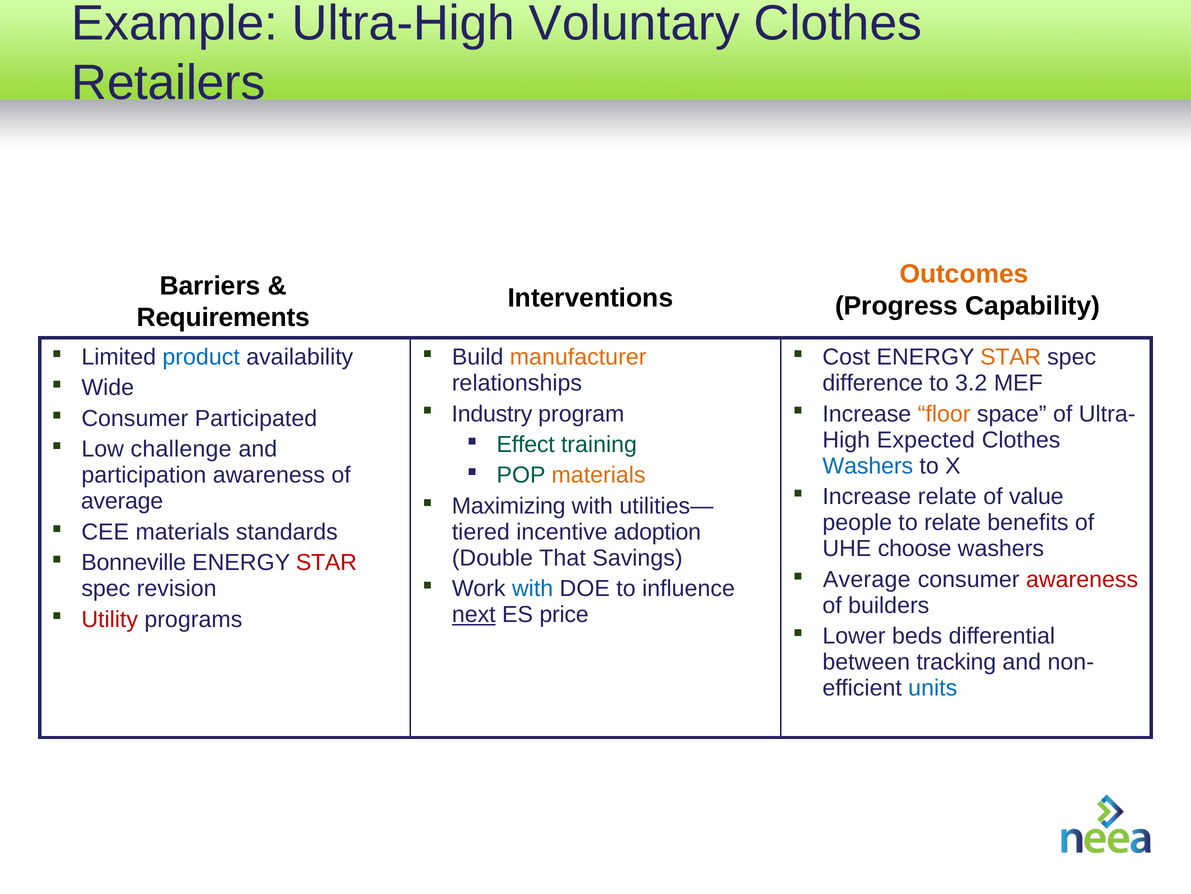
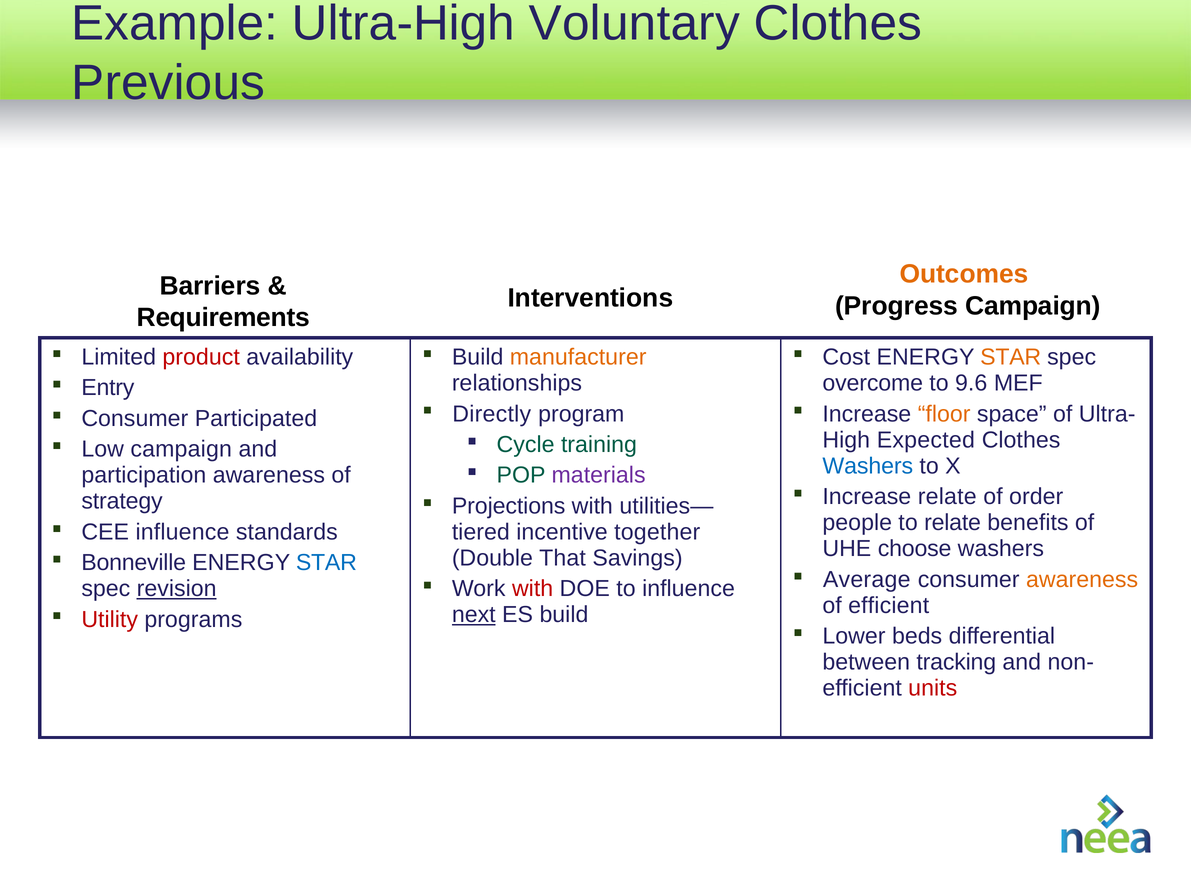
Retailers: Retailers -> Previous
Progress Capability: Capability -> Campaign
product colour: blue -> red
difference: difference -> overcome
3.2: 3.2 -> 9.6
Wide: Wide -> Entry
Industry: Industry -> Directly
Effect: Effect -> Cycle
Low challenge: challenge -> campaign
materials at (599, 475) colour: orange -> purple
value: value -> order
average at (122, 501): average -> strategy
Maximizing: Maximizing -> Projections
CEE materials: materials -> influence
adoption: adoption -> together
STAR at (326, 562) colour: red -> blue
awareness at (1082, 579) colour: red -> orange
with at (533, 588) colour: blue -> red
revision underline: none -> present
of builders: builders -> efficient
ES price: price -> build
units colour: blue -> red
